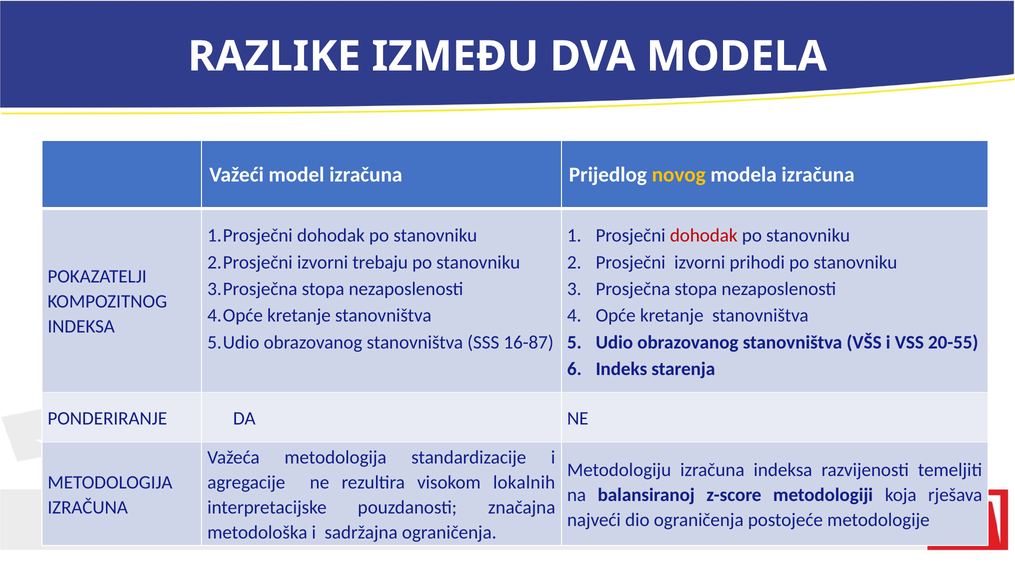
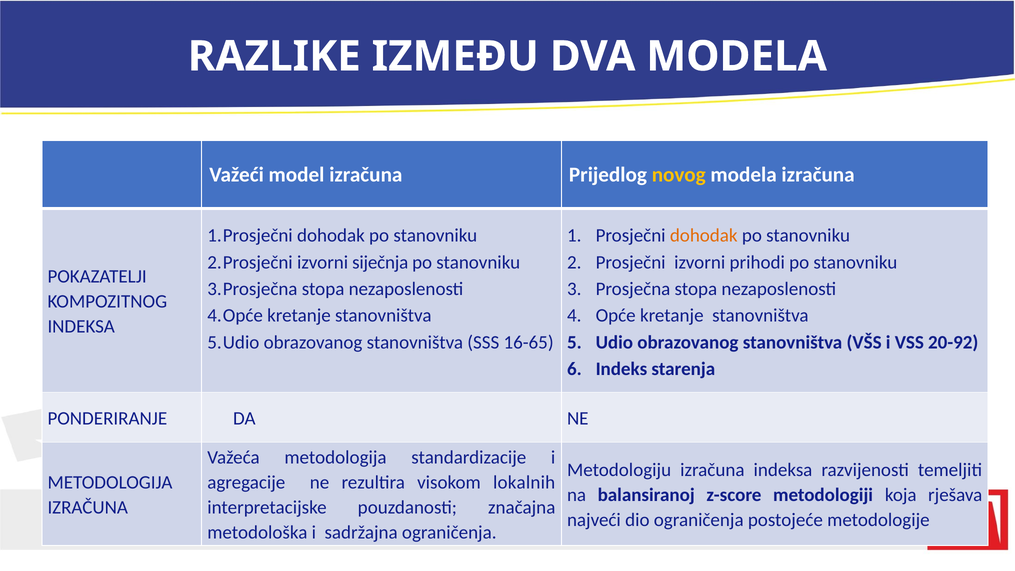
dohodak at (704, 236) colour: red -> orange
trebaju: trebaju -> siječnja
16-87: 16-87 -> 16-65
20-55: 20-55 -> 20-92
